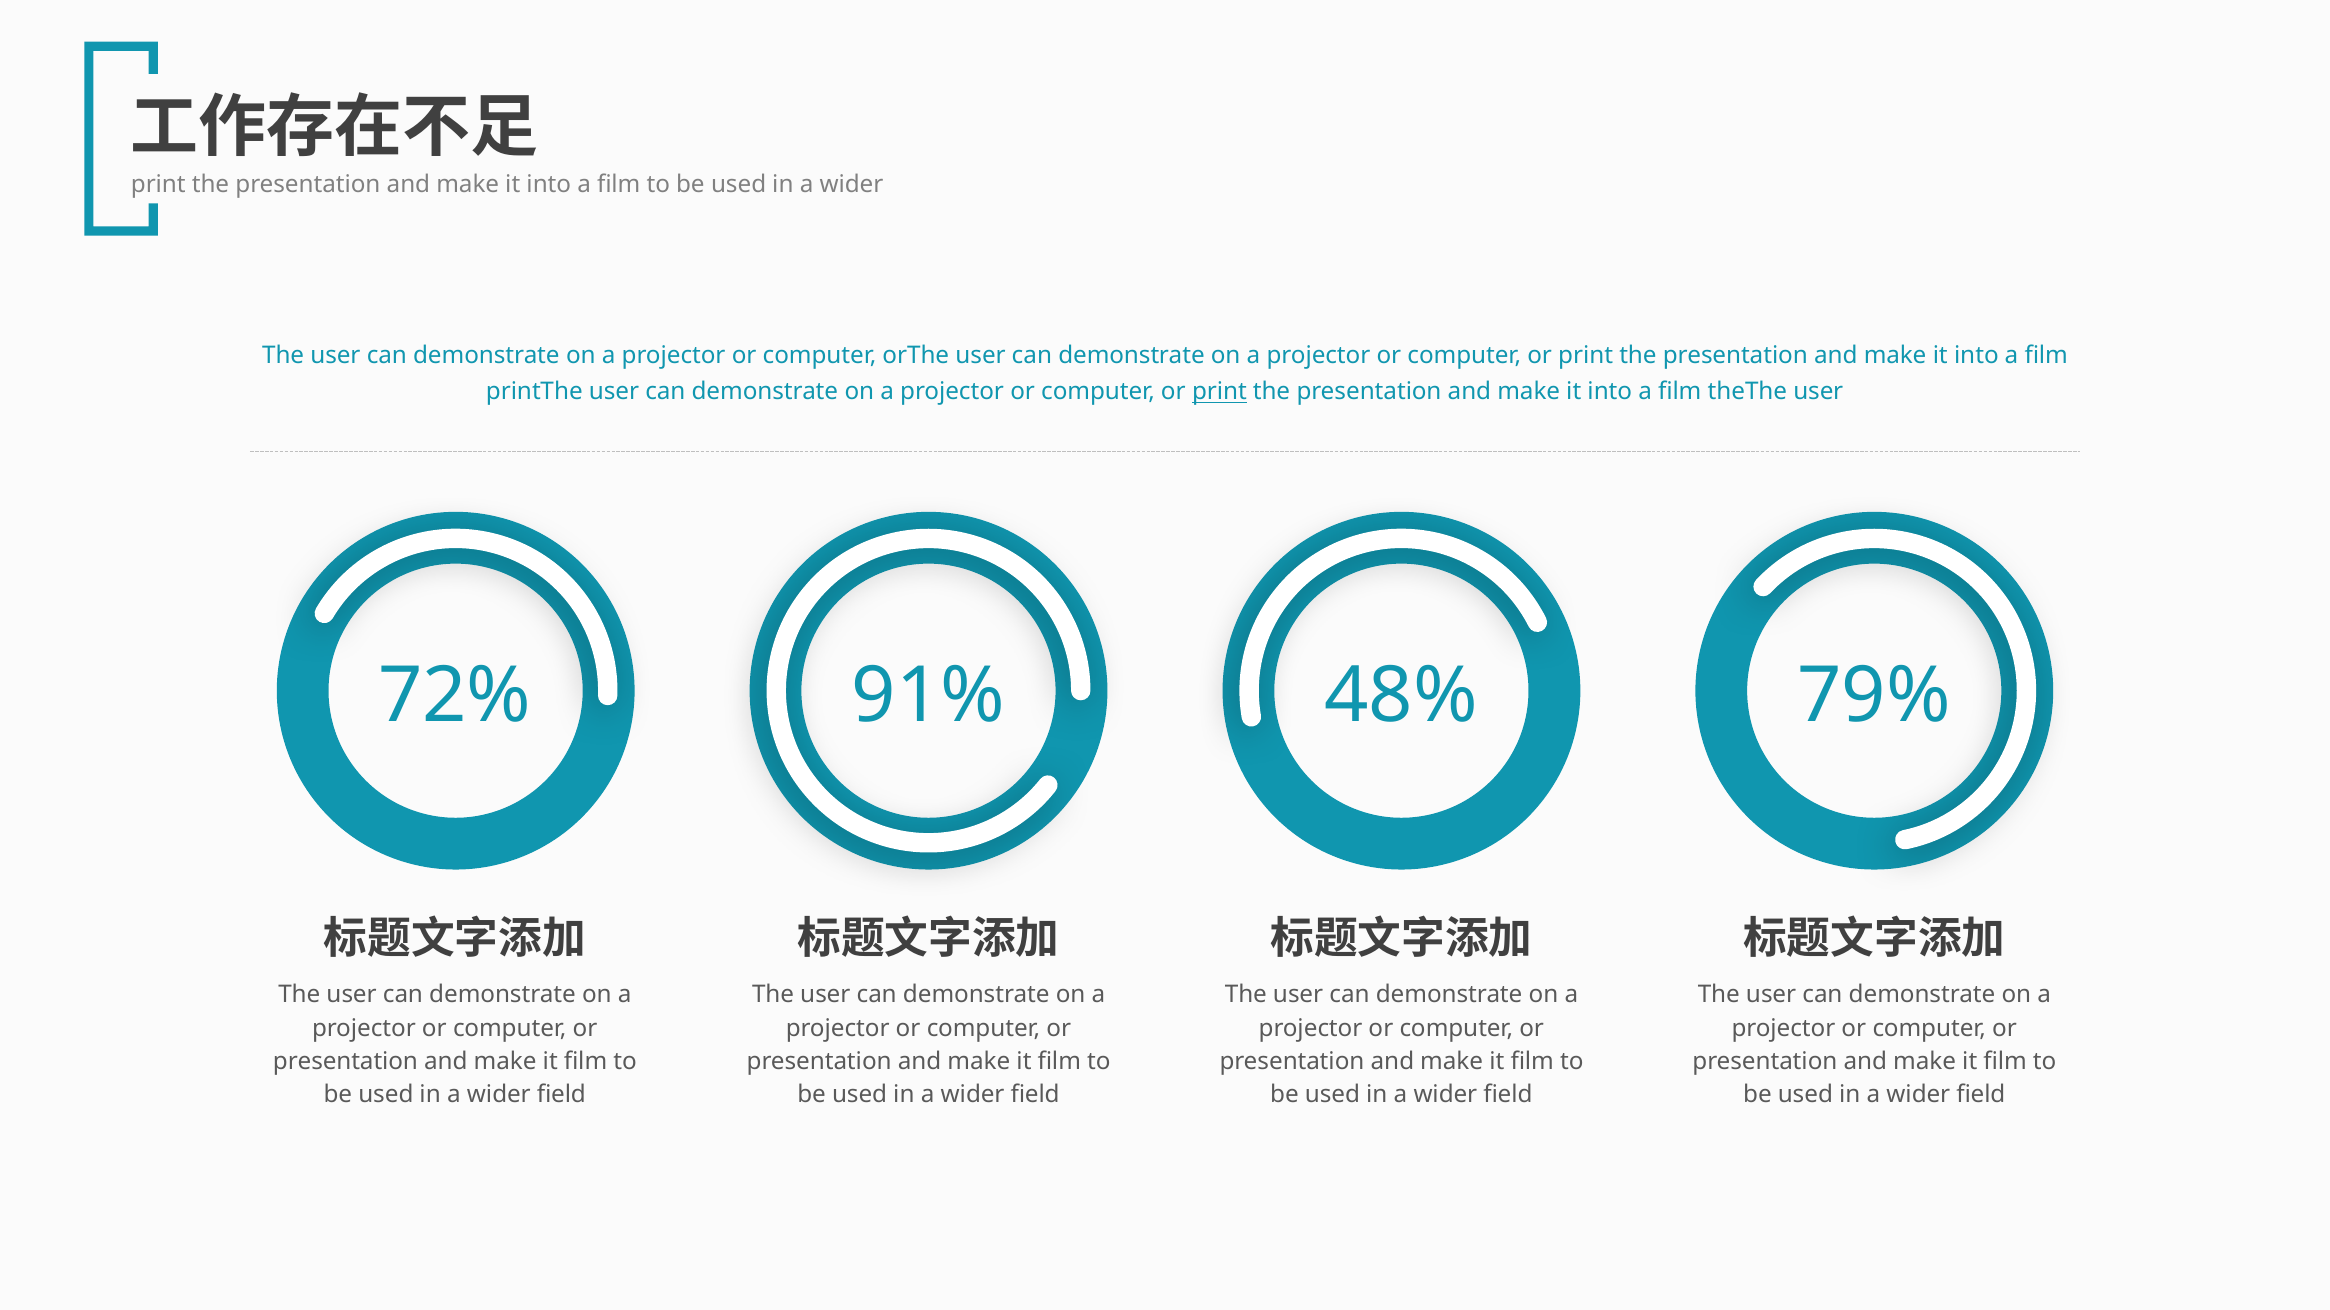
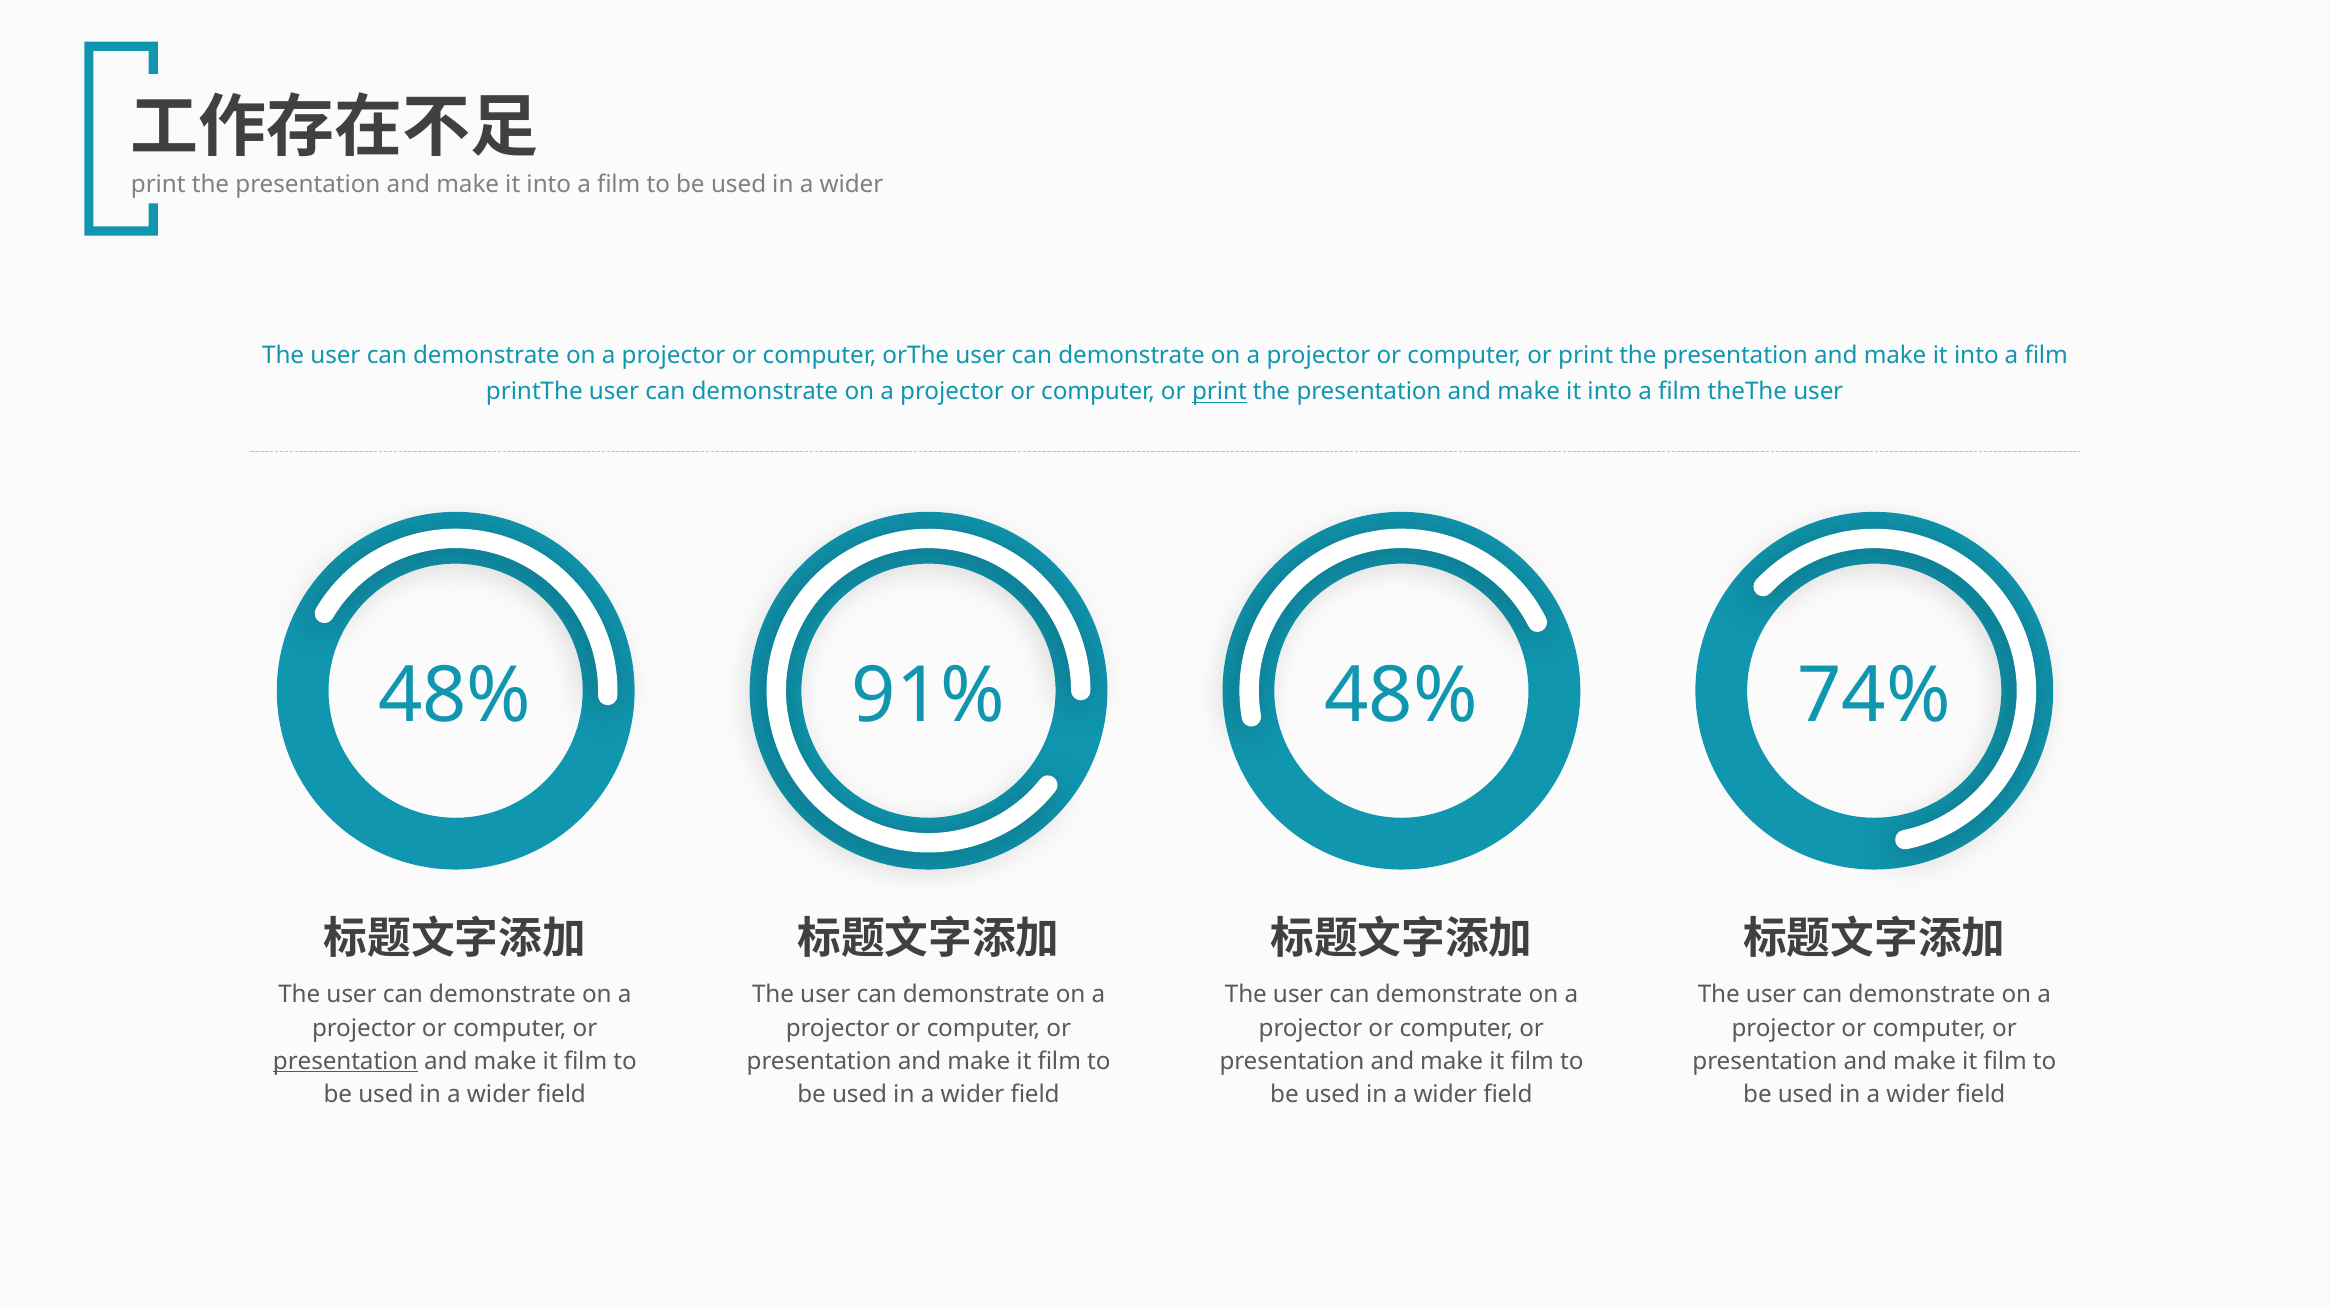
72% at (455, 696): 72% -> 48%
79%: 79% -> 74%
presentation at (345, 1062) underline: none -> present
